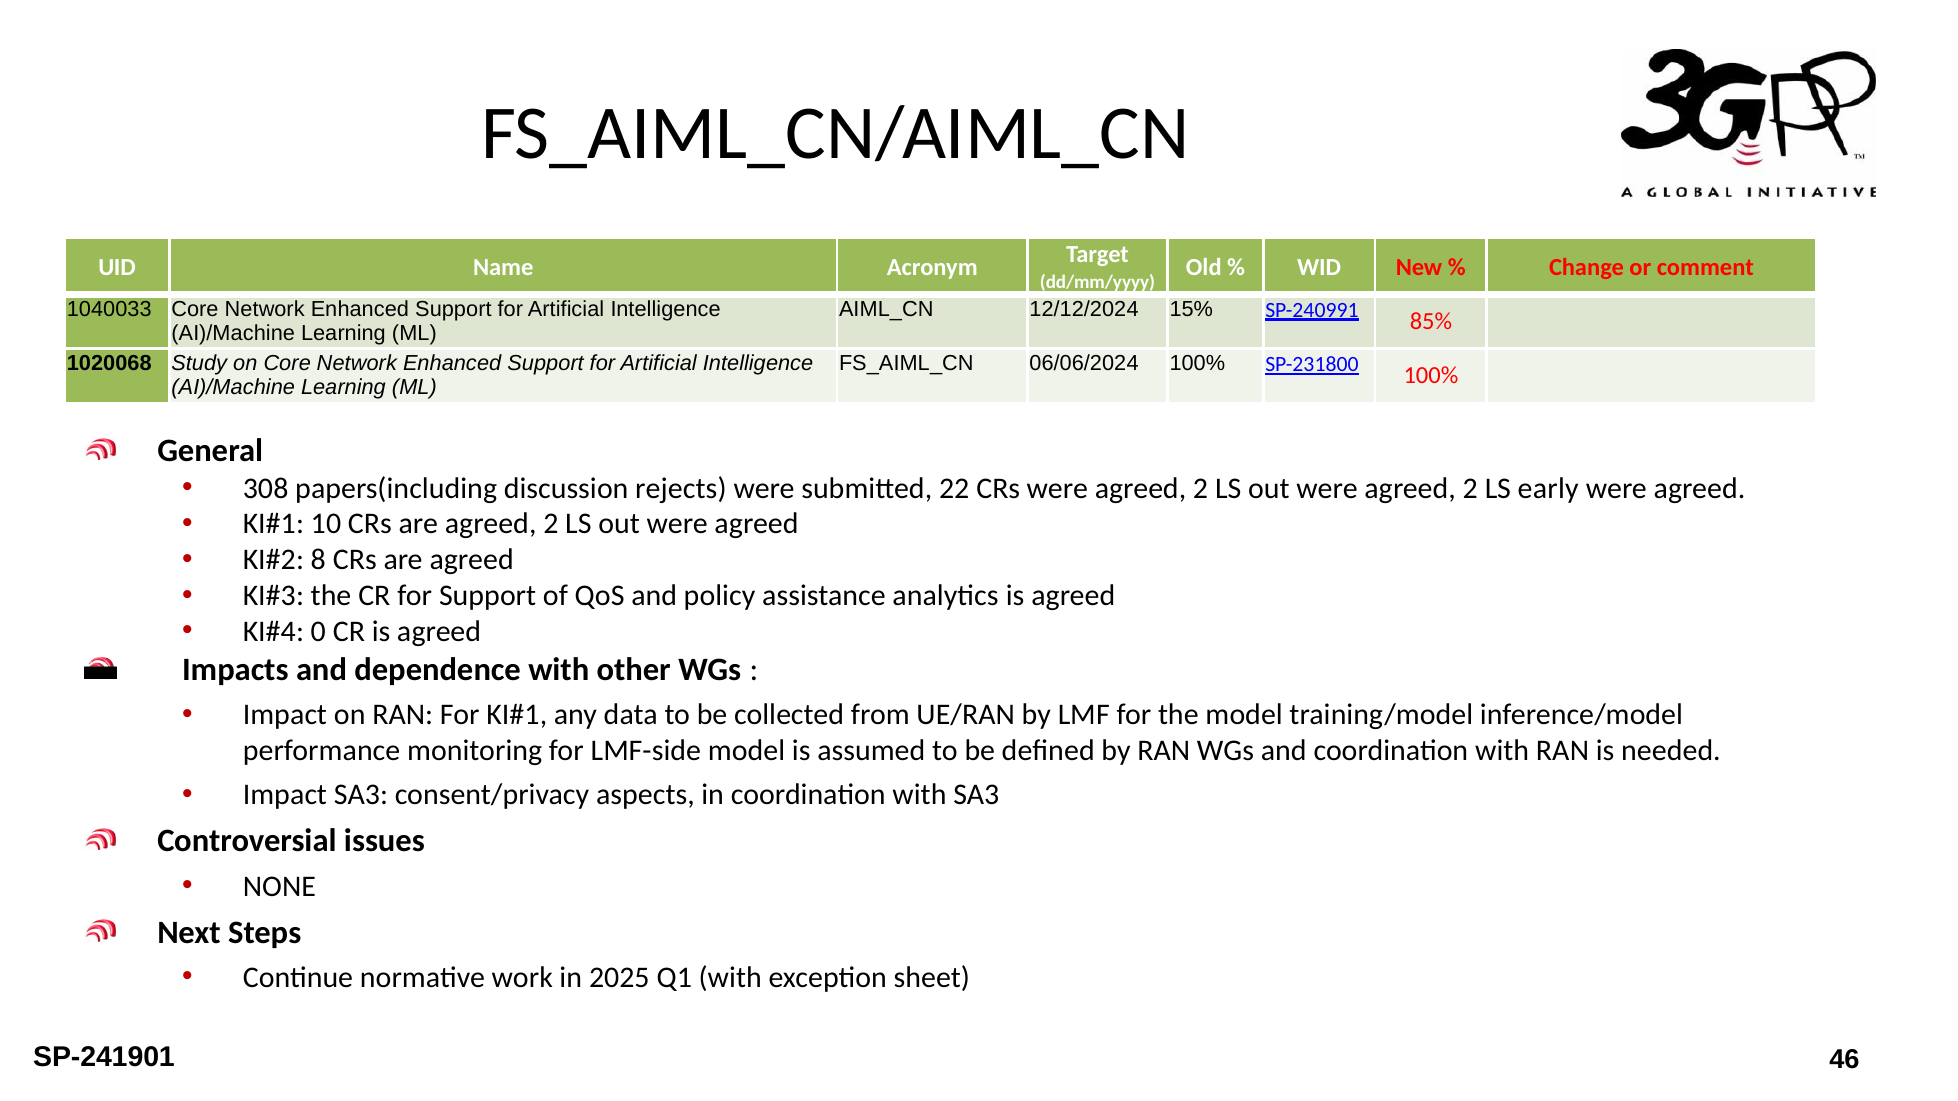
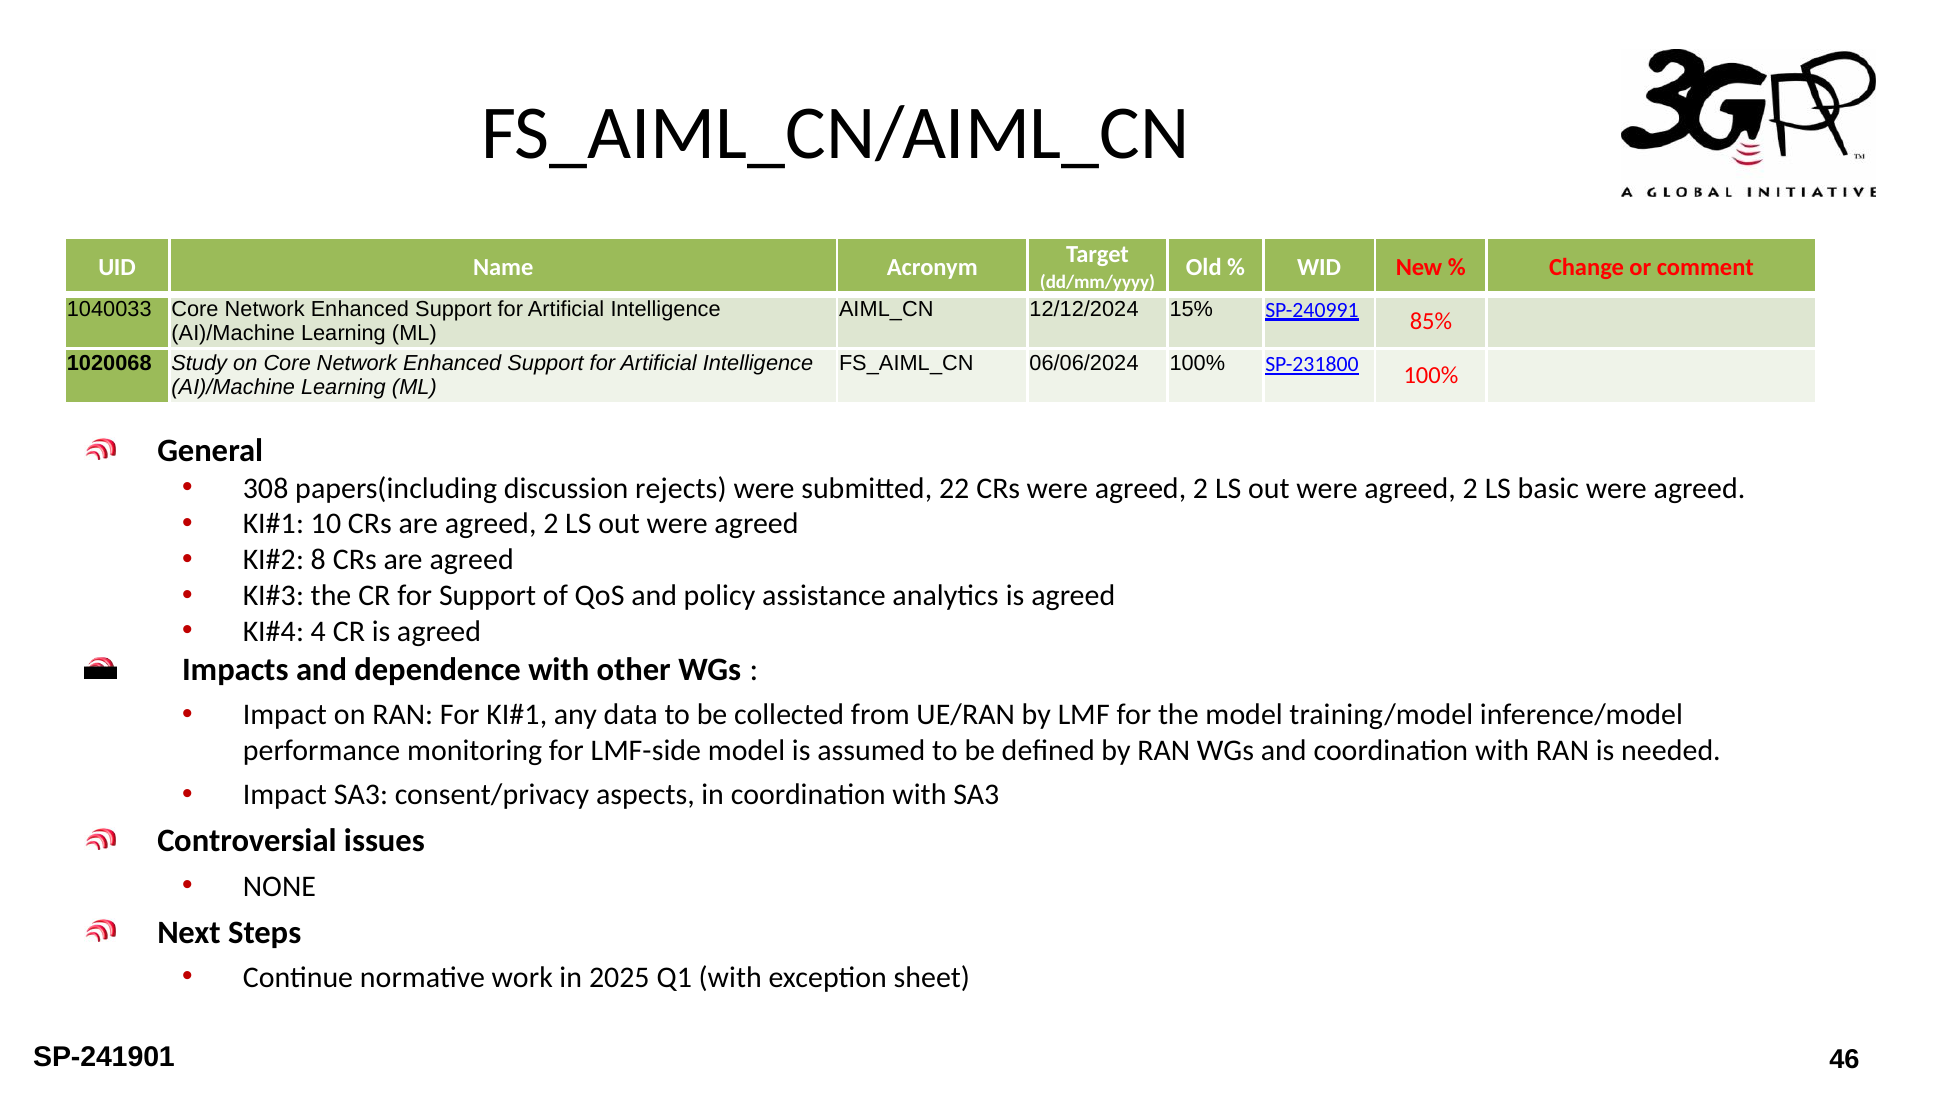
early: early -> basic
0: 0 -> 4
